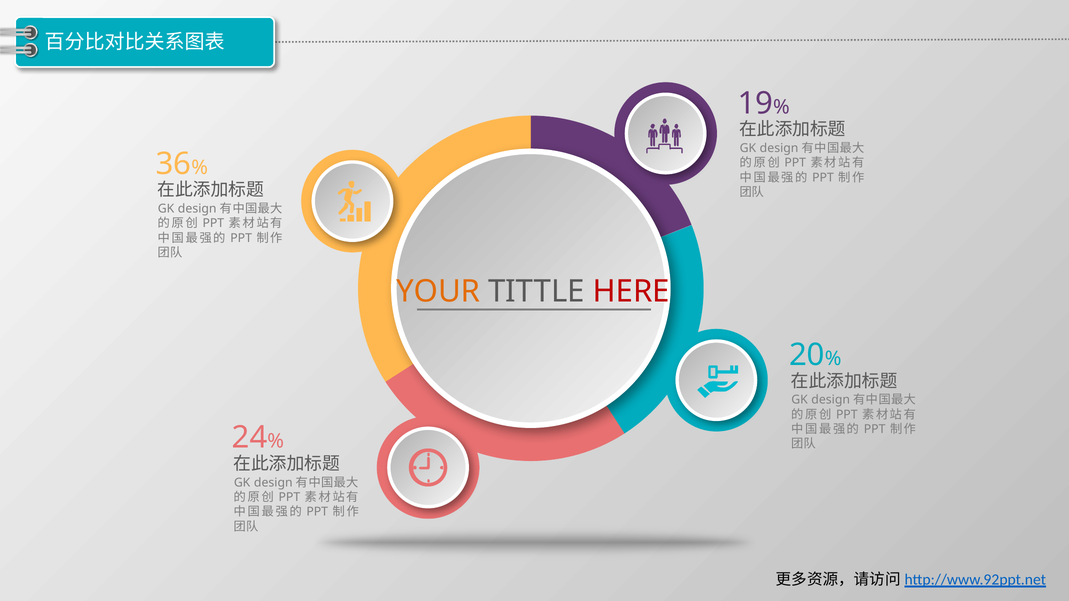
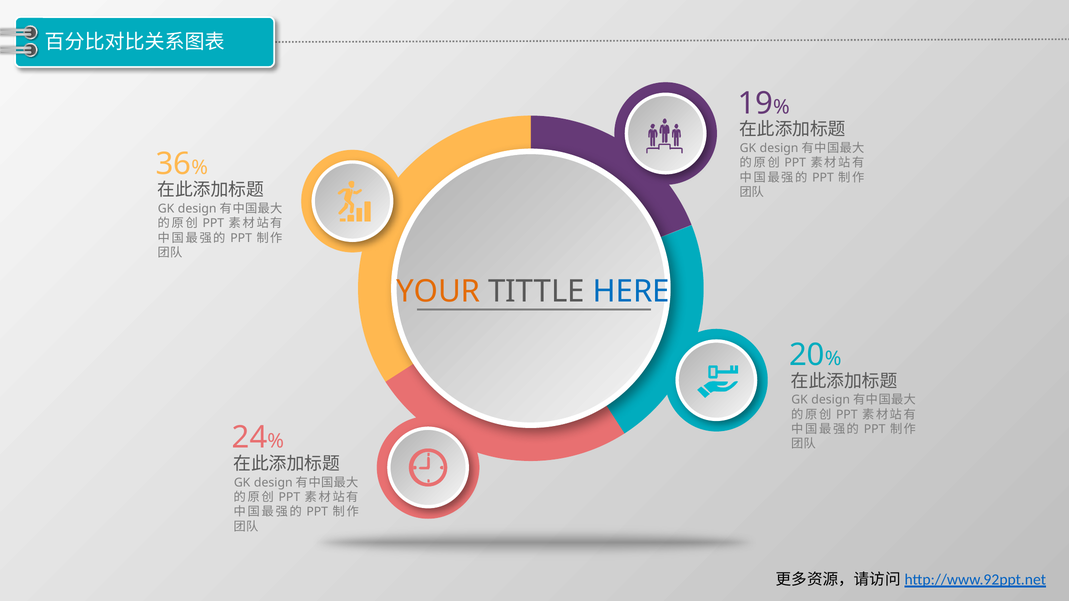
HERE colour: red -> blue
